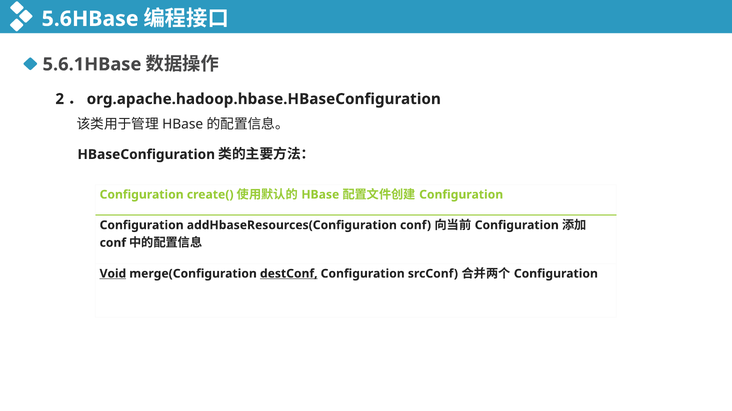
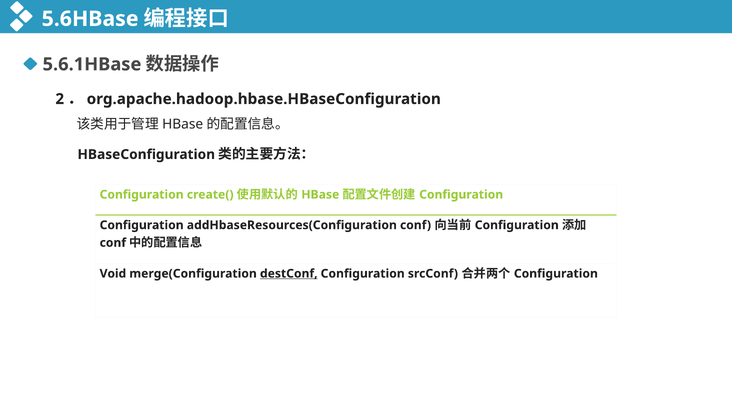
Void underline: present -> none
